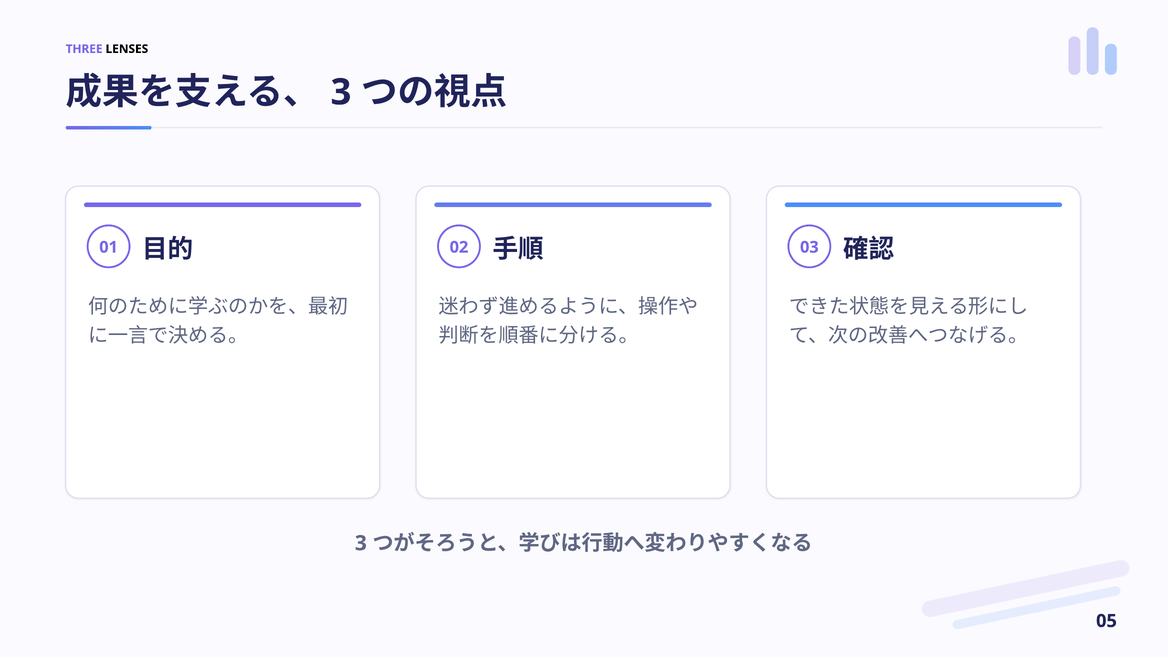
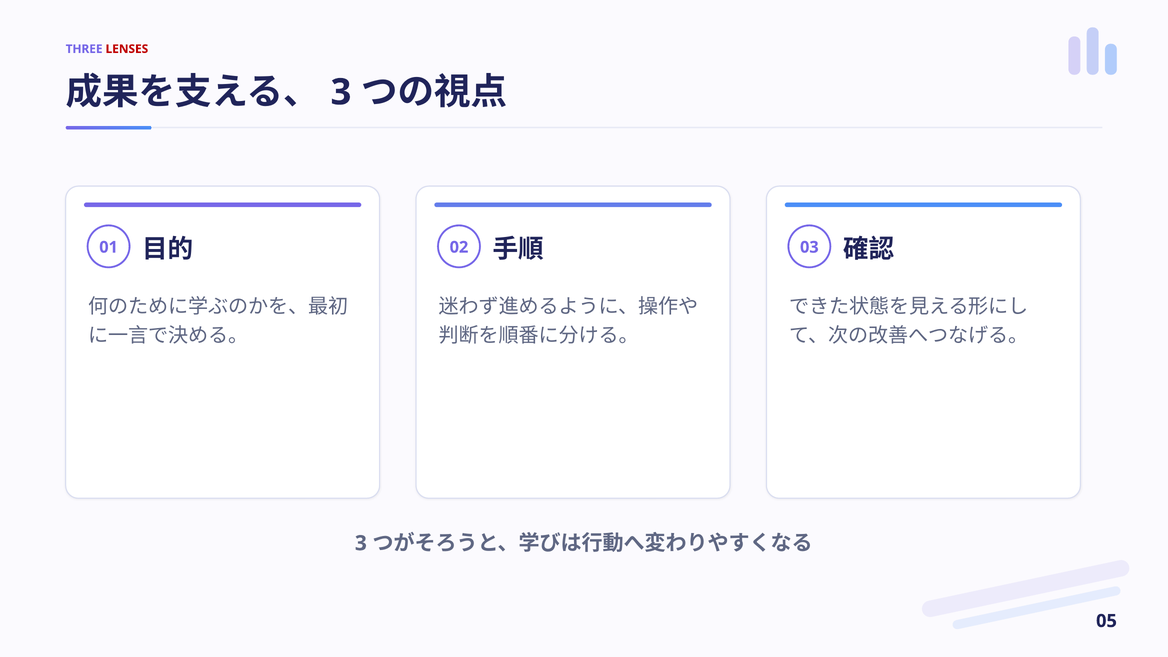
LENSES colour: black -> red
